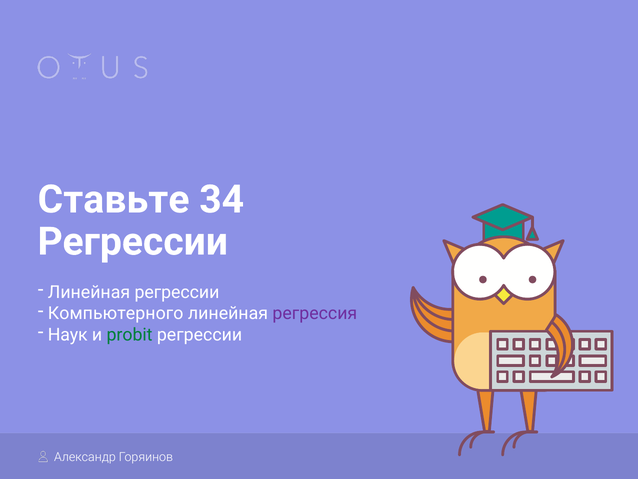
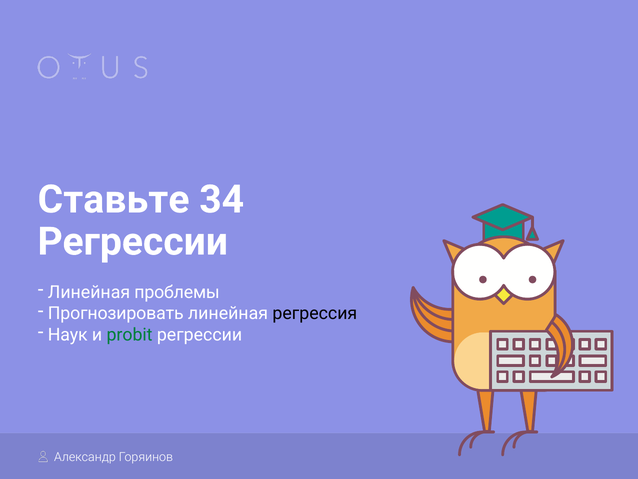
Линейная регрессии: регрессии -> проблемы
Компьютерного: Компьютерного -> Прогнозировать
регрессия colour: purple -> black
